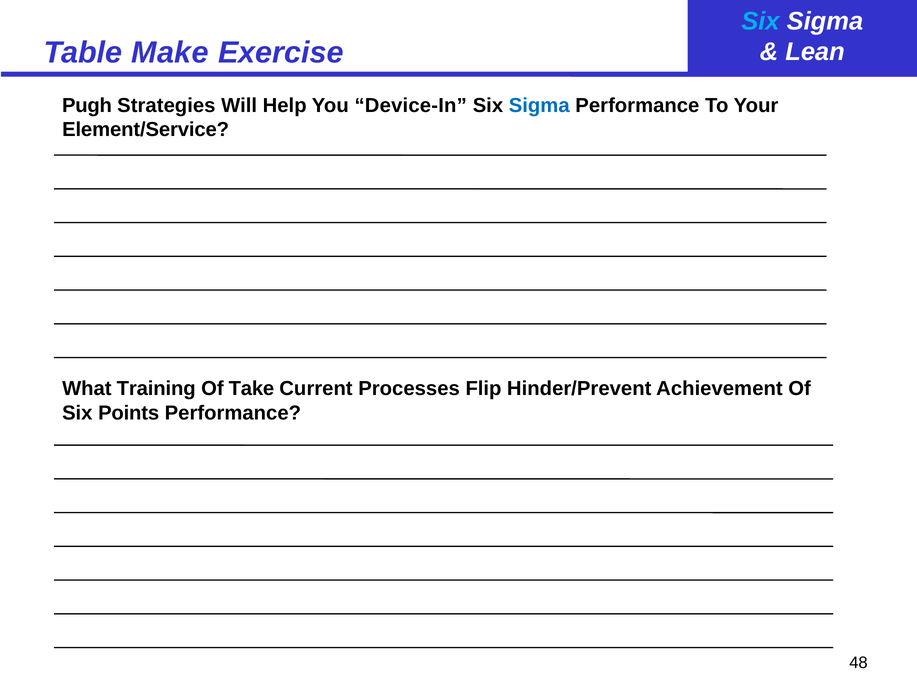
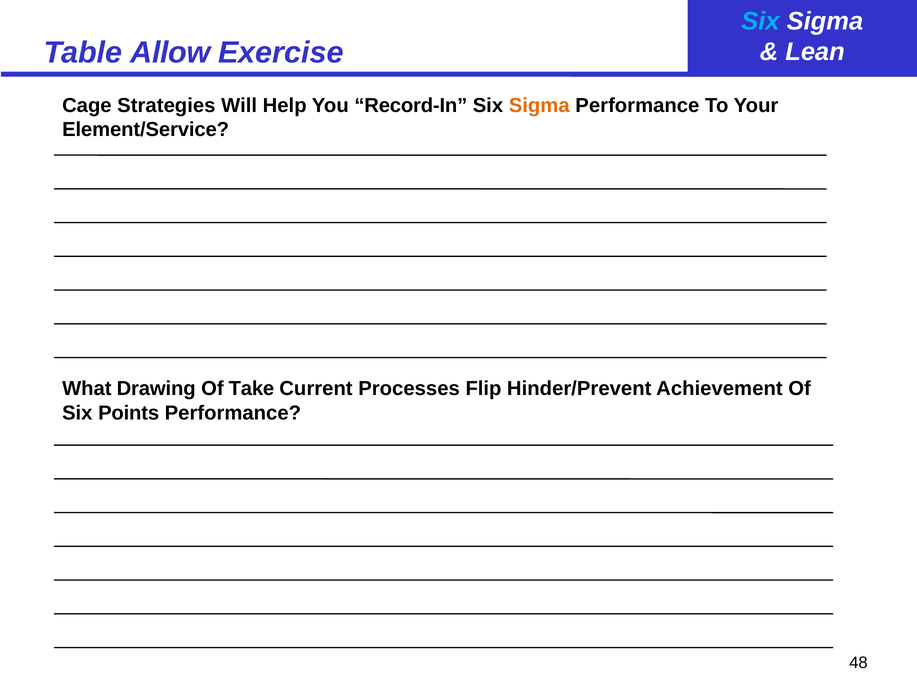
Make: Make -> Allow
Pugh: Pugh -> Cage
Device-In: Device-In -> Record-In
Sigma at (539, 105) colour: blue -> orange
Training: Training -> Drawing
